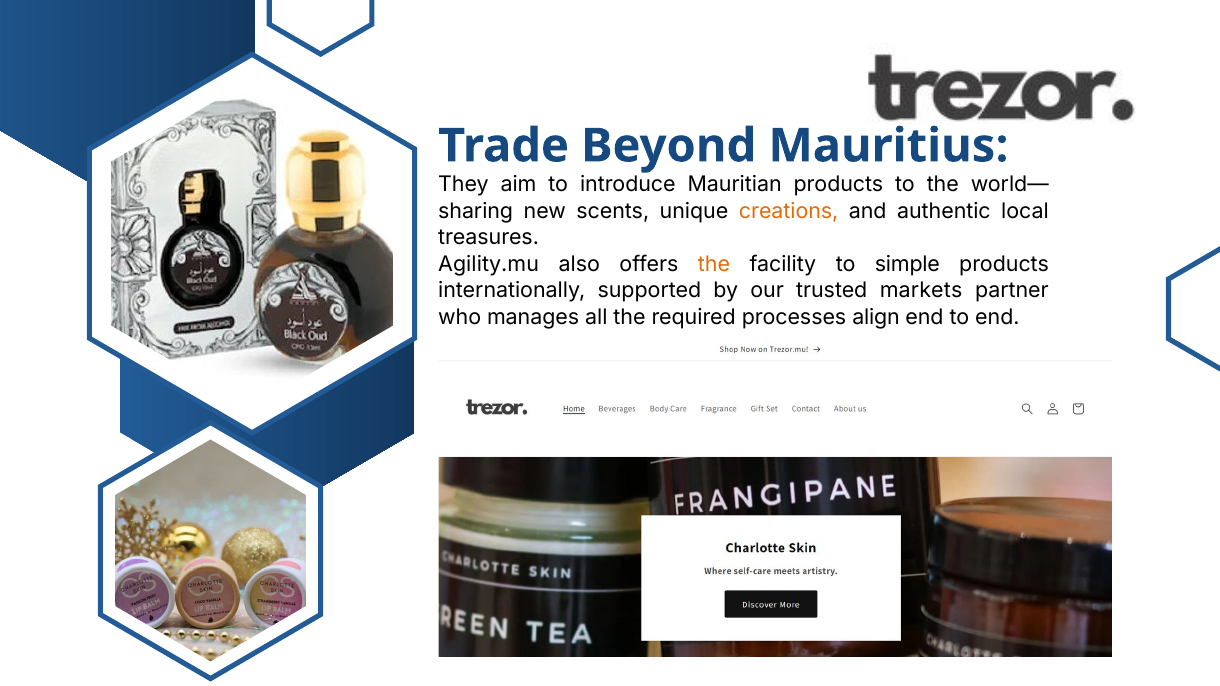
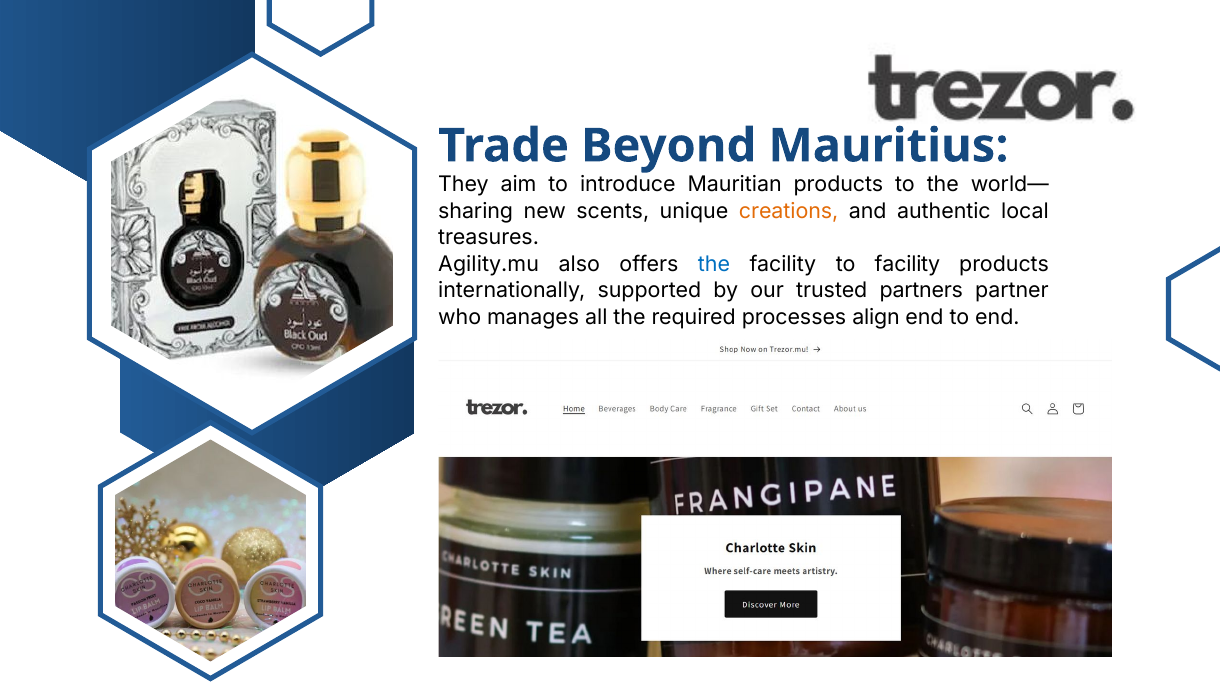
the at (714, 264) colour: orange -> blue
to simple: simple -> facility
markets: markets -> partners
